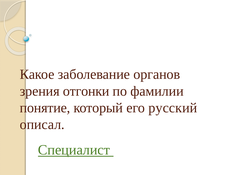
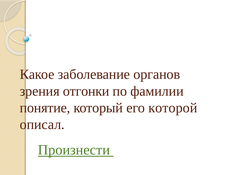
русский: русский -> которой
Специалист: Специалист -> Произнести
